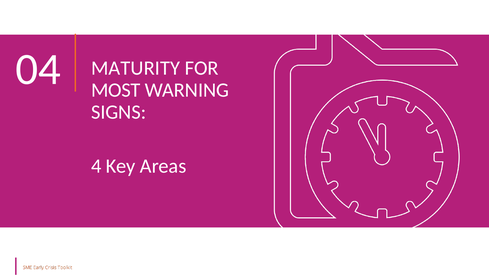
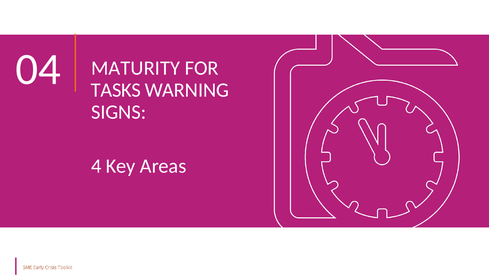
MOST: MOST -> TASKS
